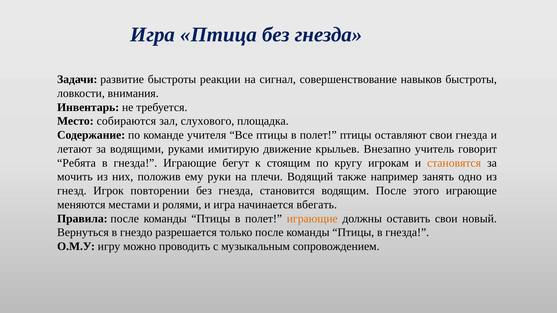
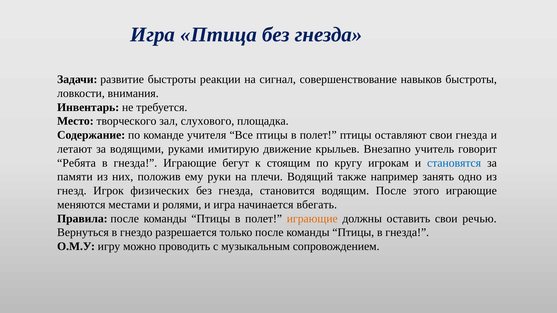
собираются: собираются -> творческого
становятся colour: orange -> blue
мочить: мочить -> памяти
повторении: повторении -> физических
новый: новый -> речью
